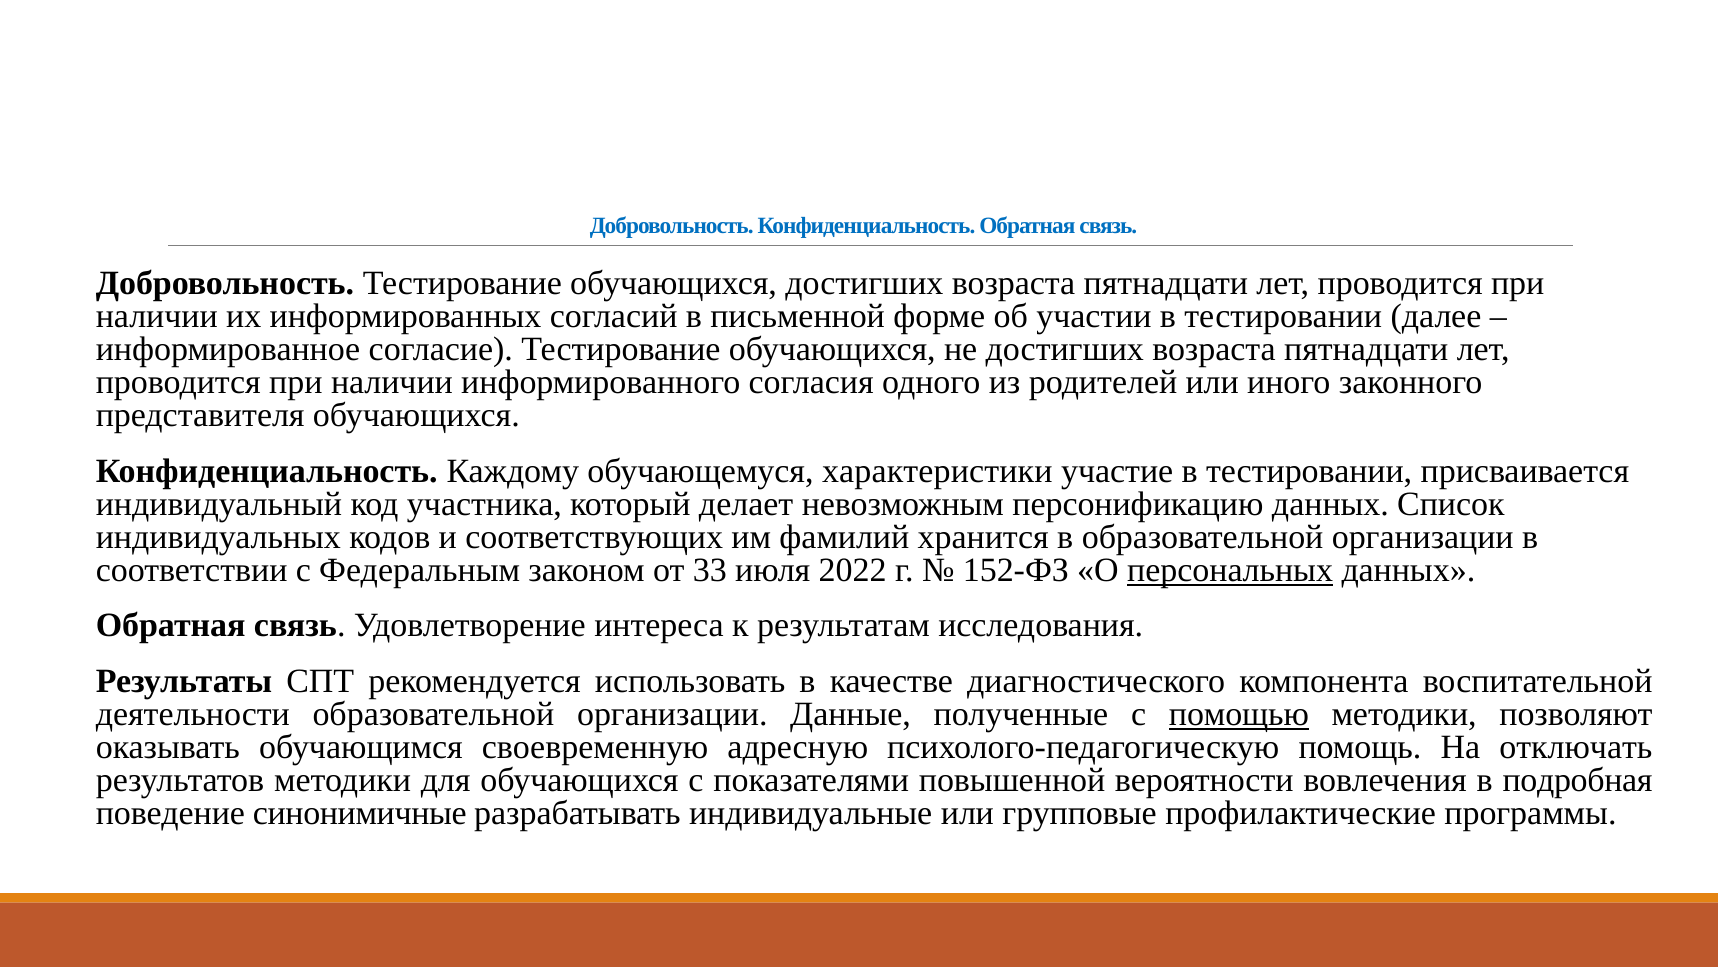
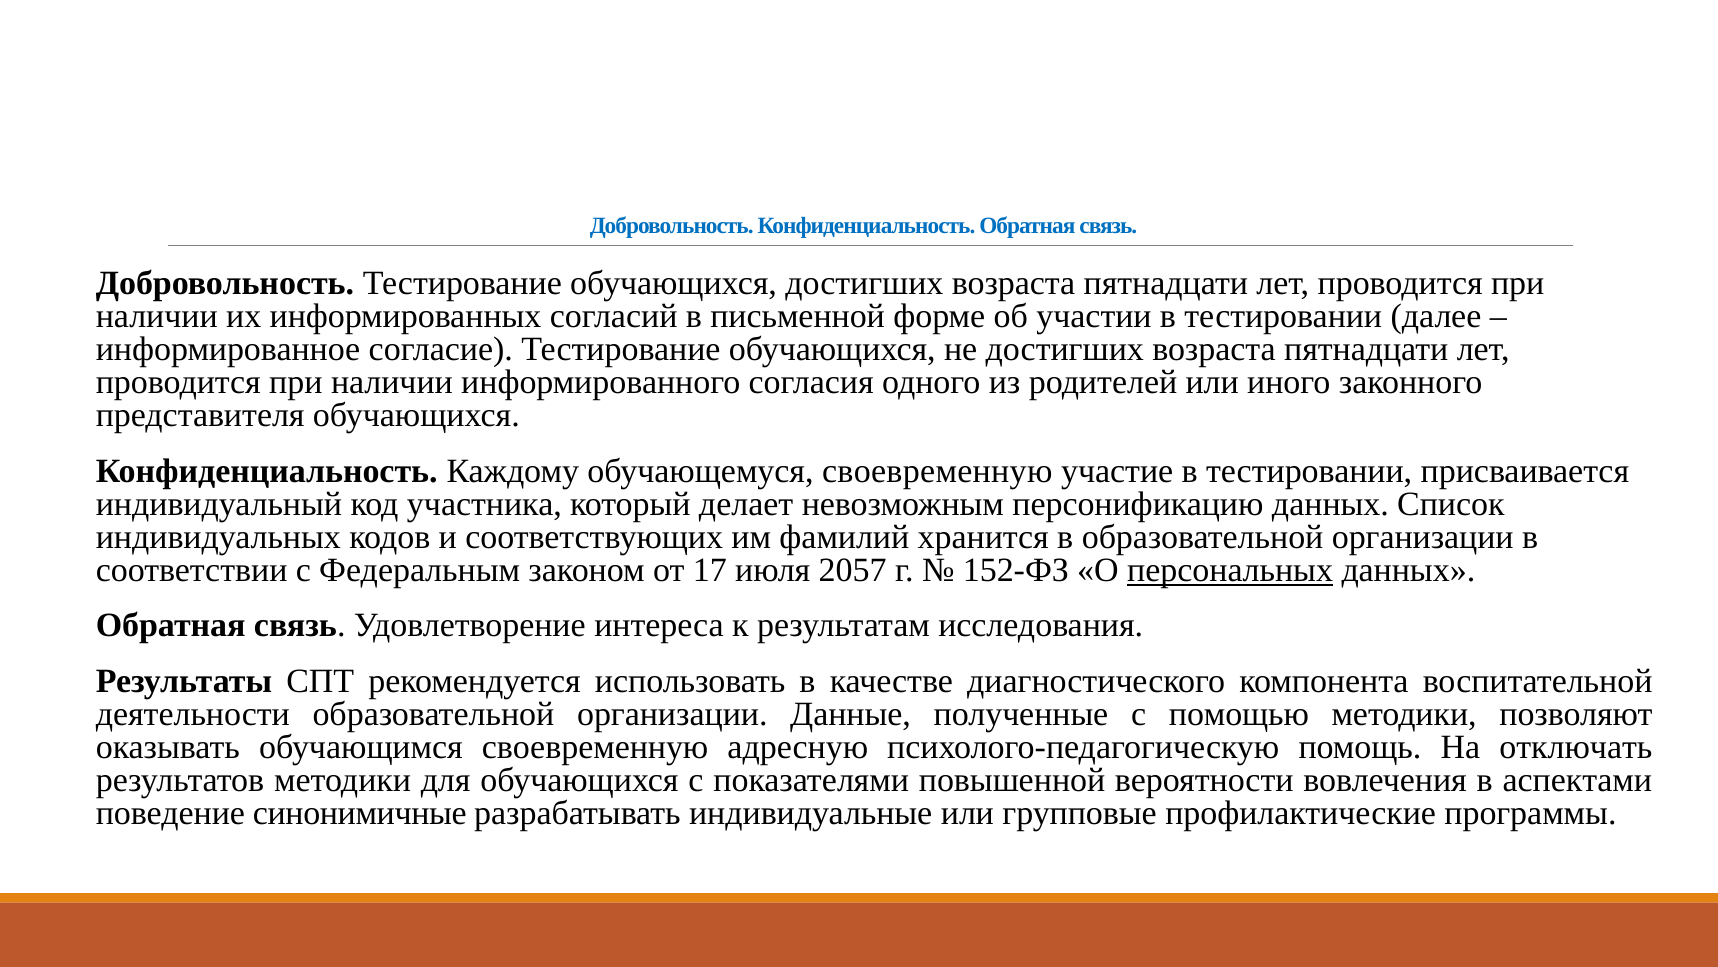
обучающемуся характеристики: характеристики -> своевременную
33: 33 -> 17
2022: 2022 -> 2057
помощью underline: present -> none
подробная: подробная -> аспектами
